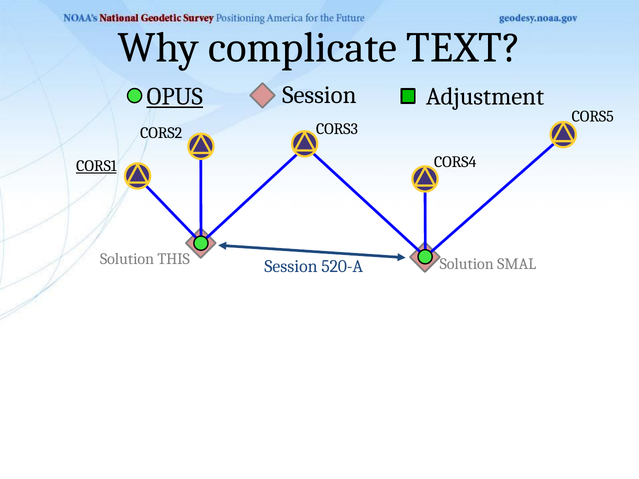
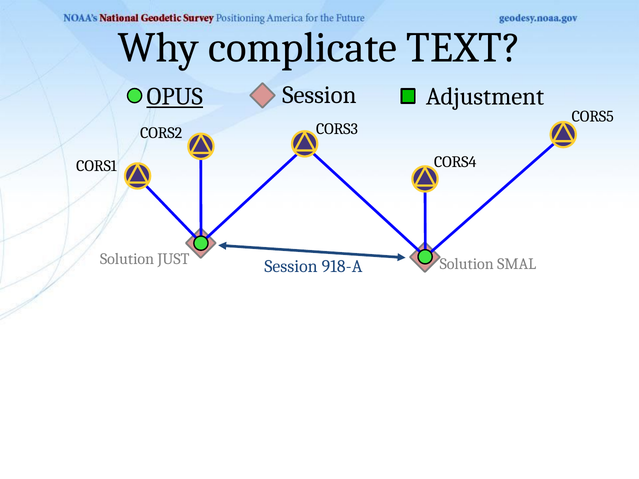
CORS1 underline: present -> none
THIS: THIS -> JUST
520-A: 520-A -> 918-A
